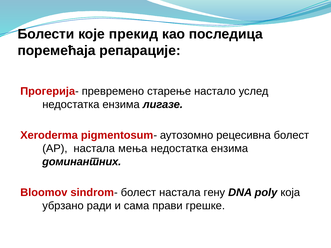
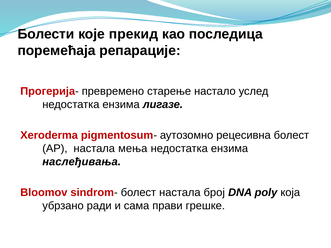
доминантних: доминантних -> наслеђивања
гену: гену -> број
